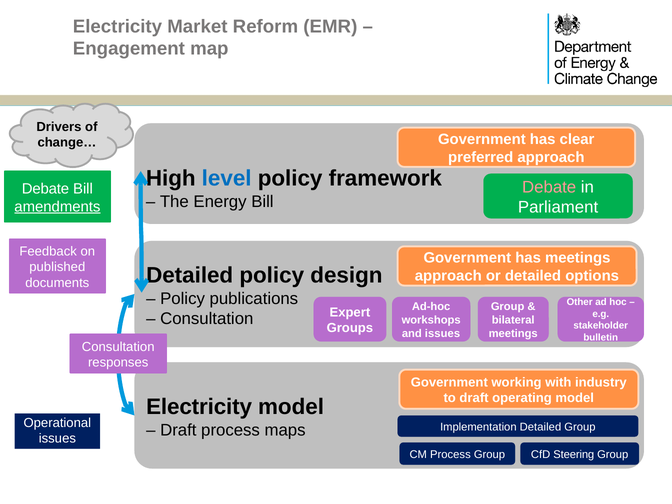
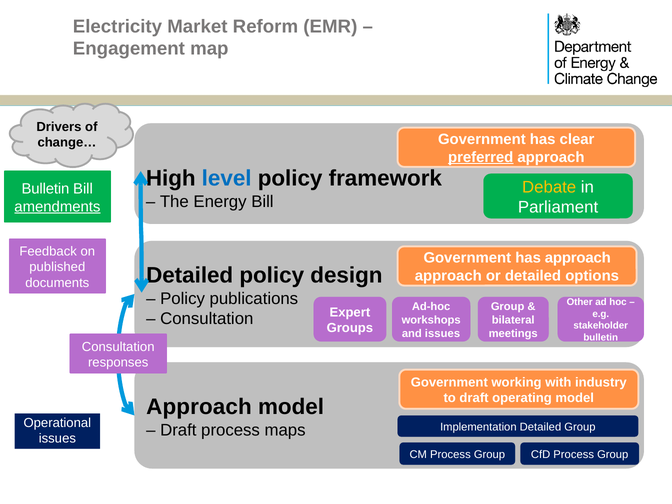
preferred underline: none -> present
Debate at (549, 187) colour: pink -> yellow
Debate at (45, 189): Debate -> Bulletin
has meetings: meetings -> approach
Electricity at (199, 407): Electricity -> Approach
CfD Steering: Steering -> Process
